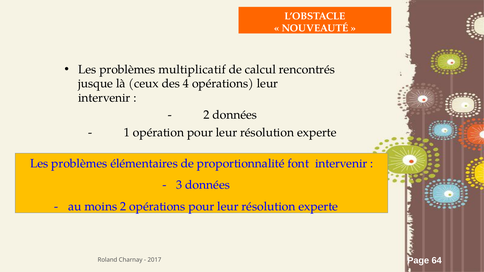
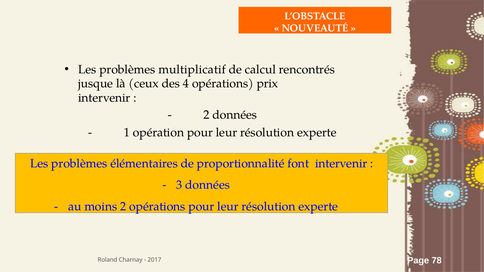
opérations leur: leur -> prix
64: 64 -> 78
